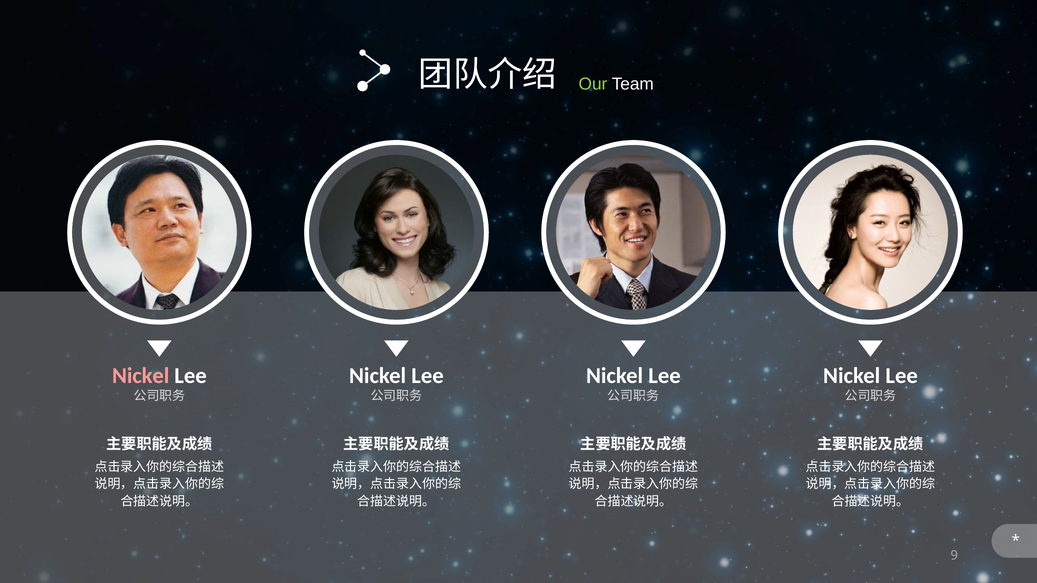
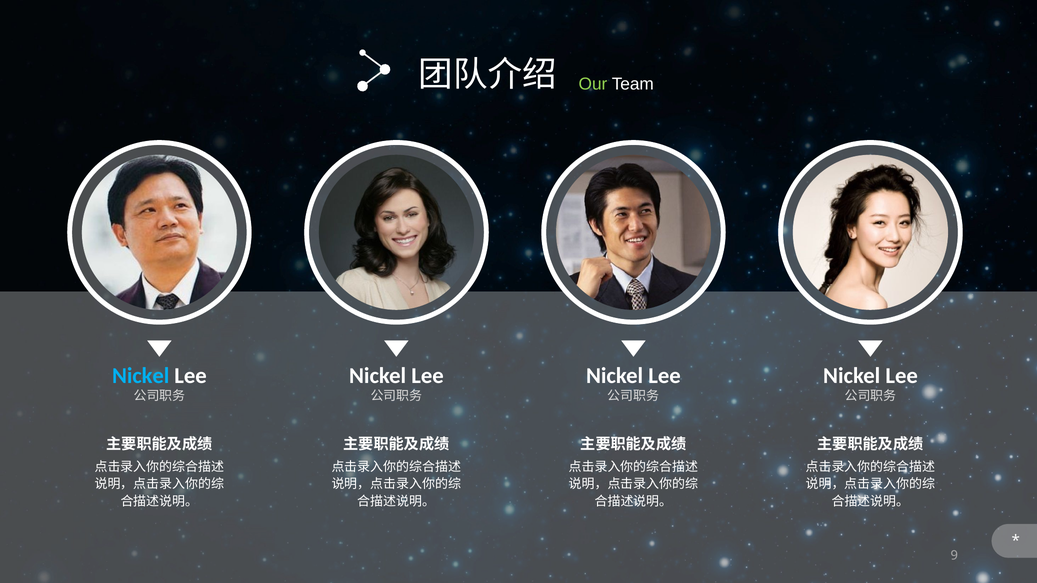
Nickel at (141, 376) colour: pink -> light blue
